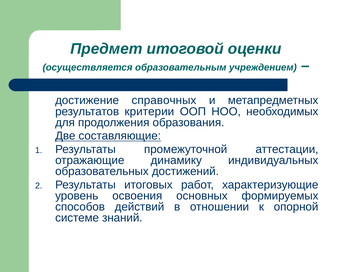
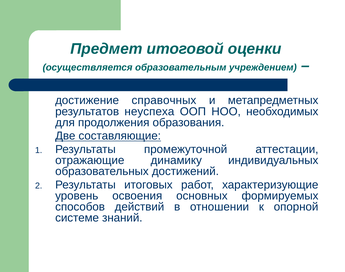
критерии: критерии -> неуспеха
